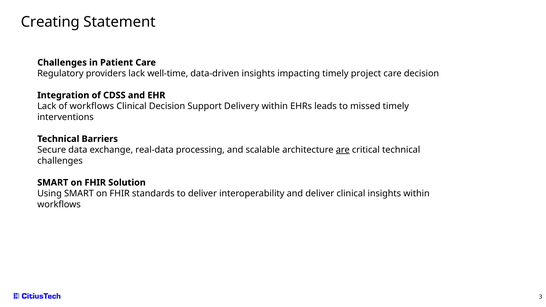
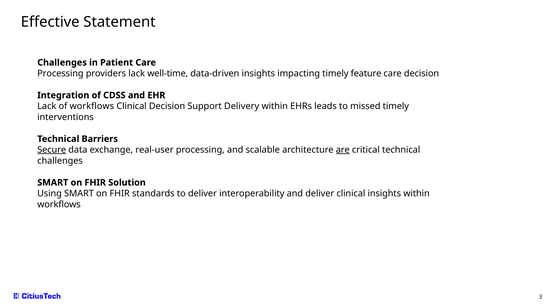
Creating: Creating -> Effective
Regulatory at (60, 73): Regulatory -> Processing
project: project -> feature
Secure underline: none -> present
real-data: real-data -> real-user
